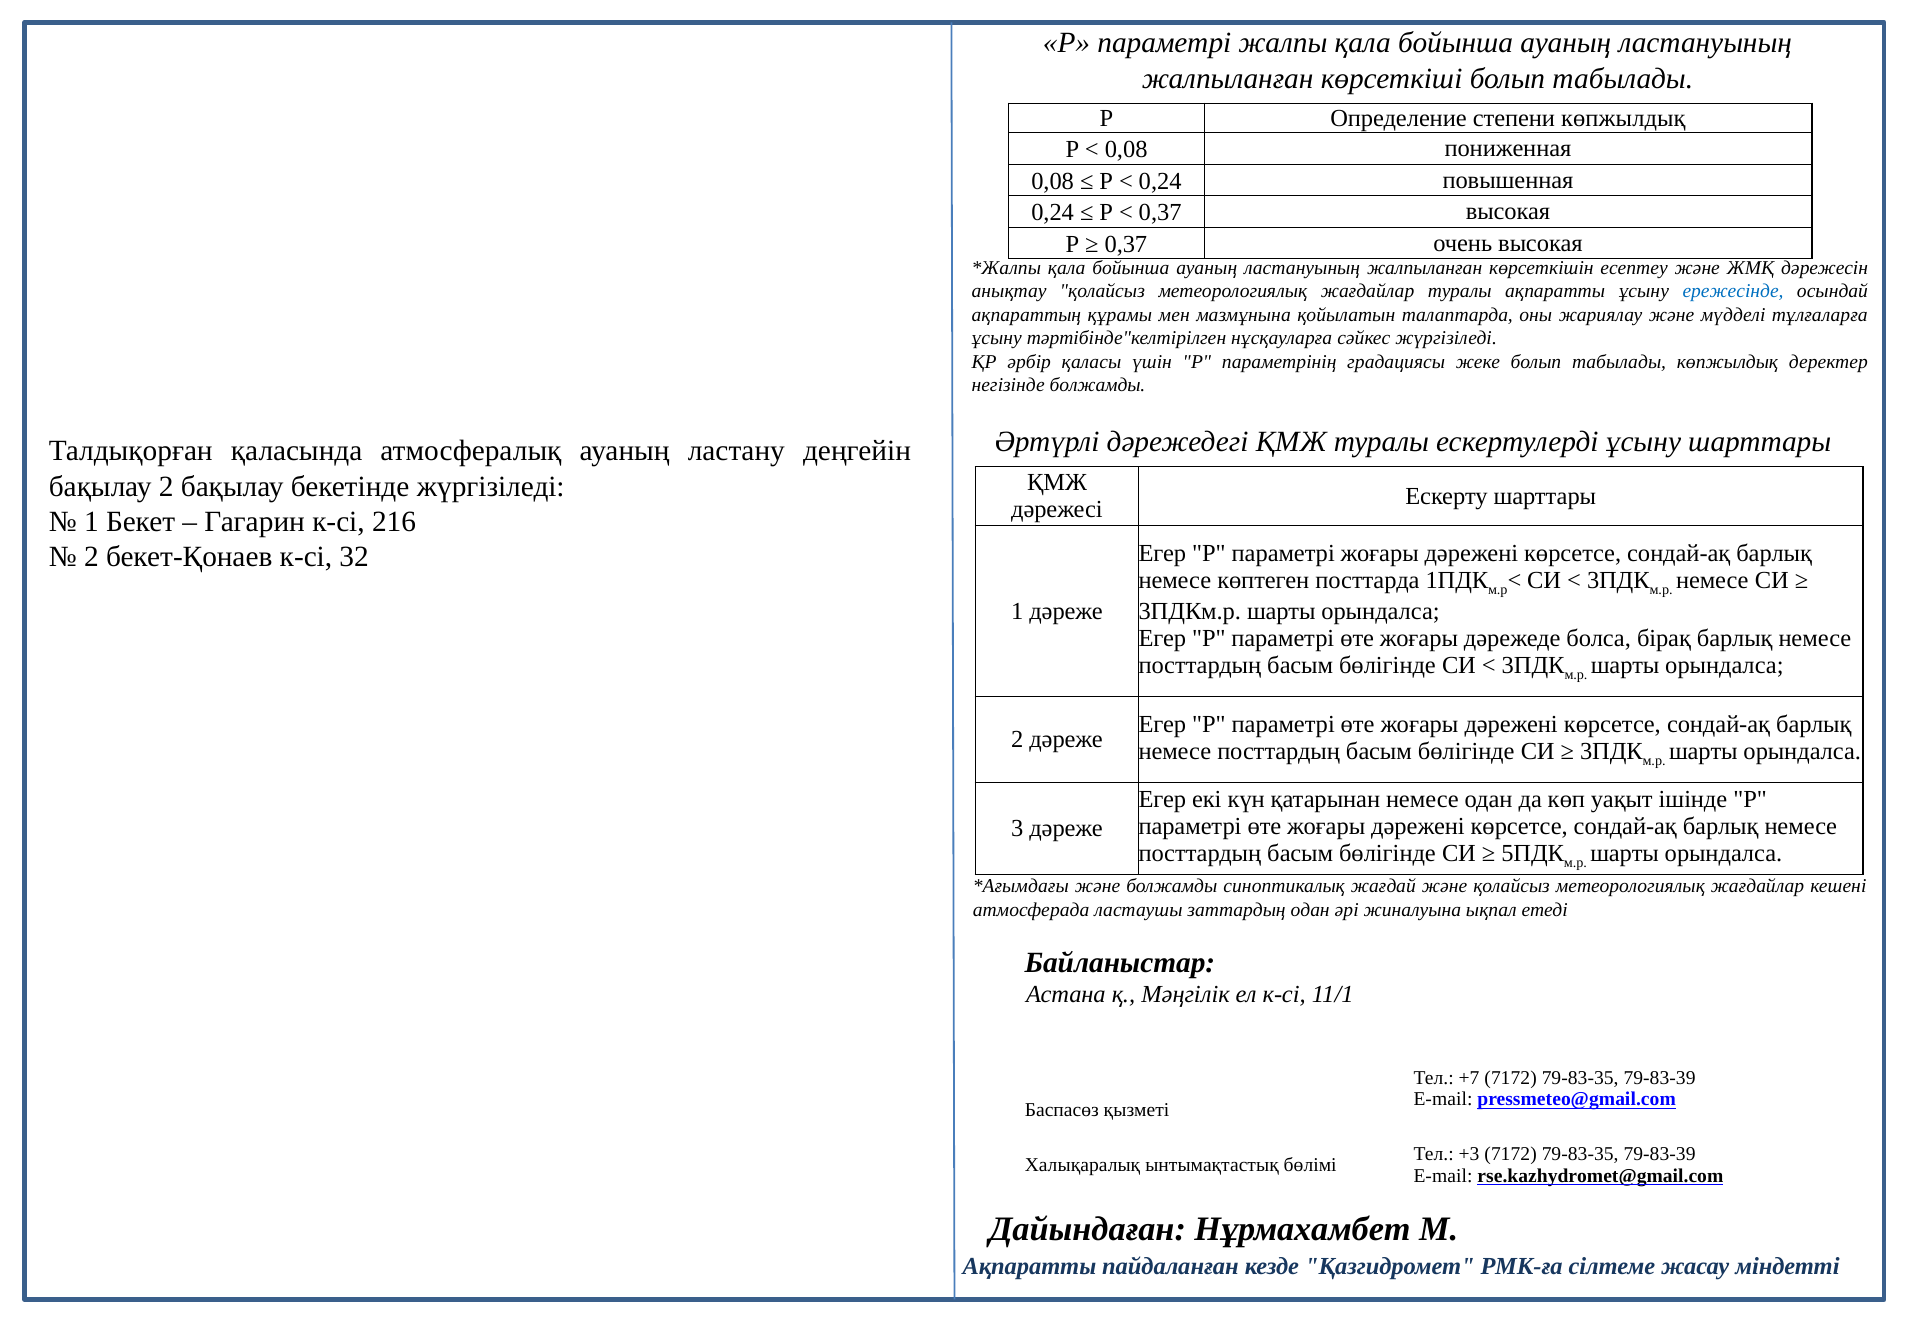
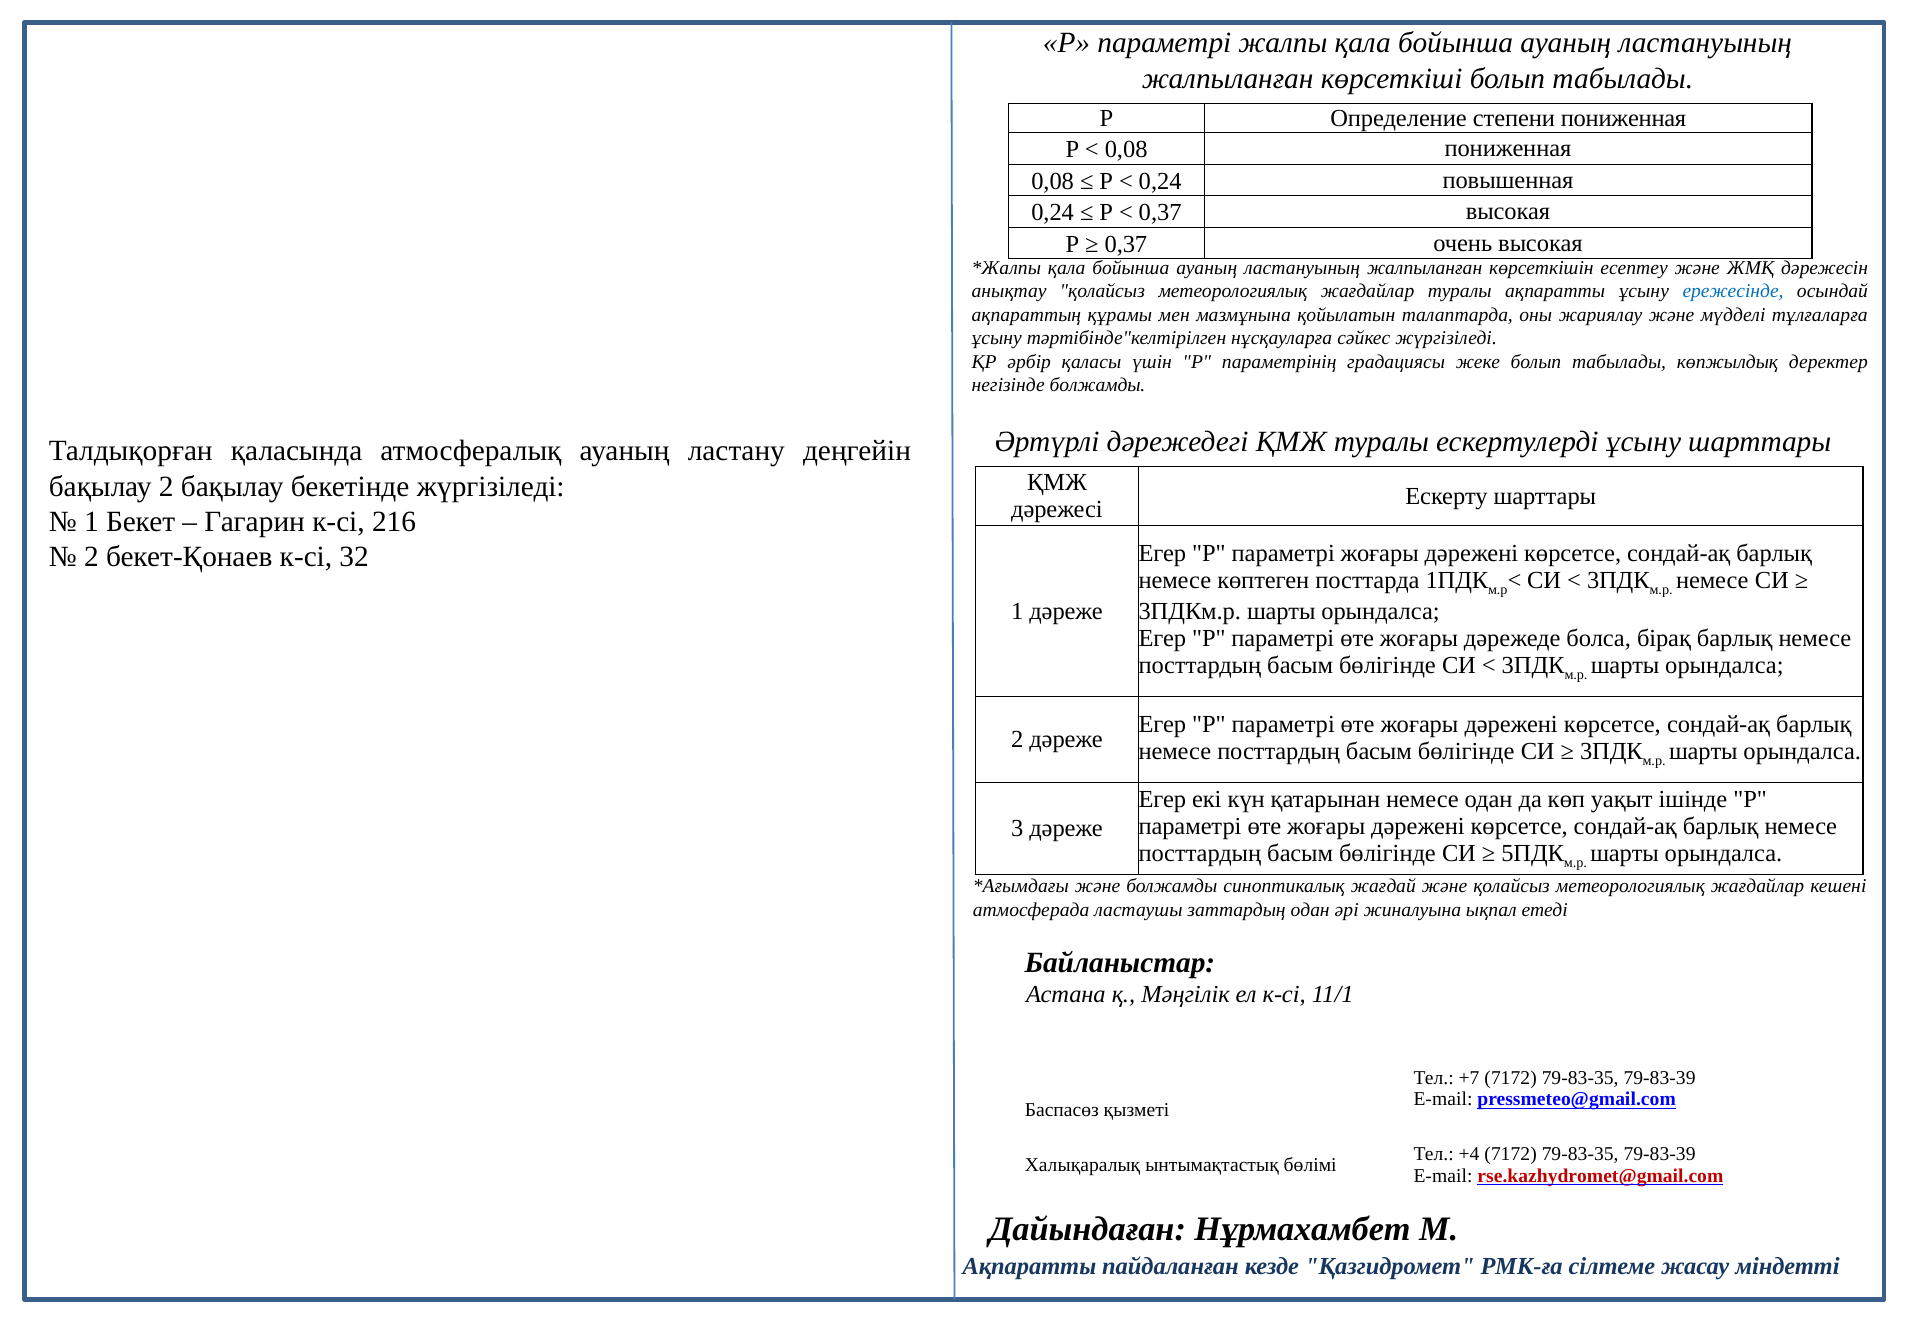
степени көпжылдық: көпжылдық -> пониженная
+3: +3 -> +4
rse.kazhydromet@gmail.com colour: black -> red
